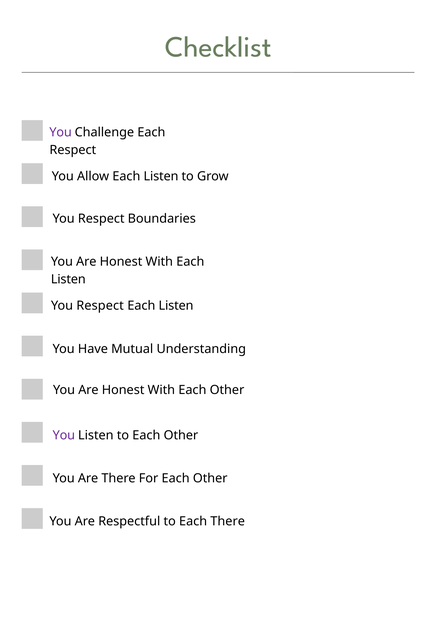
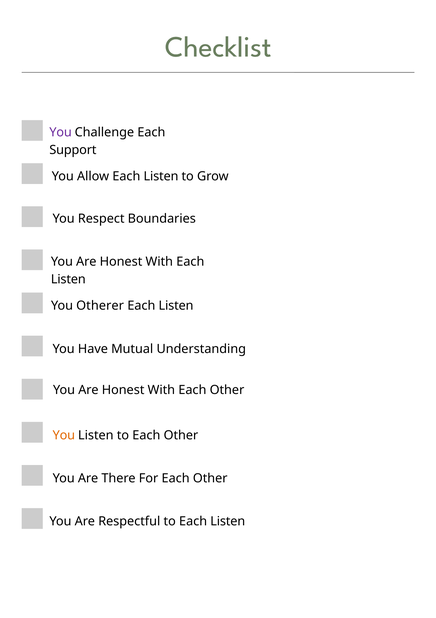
Respect at (73, 150): Respect -> Support
Respect at (100, 305): Respect -> Otherer
You at (64, 434) colour: purple -> orange
to Each There: There -> Listen
